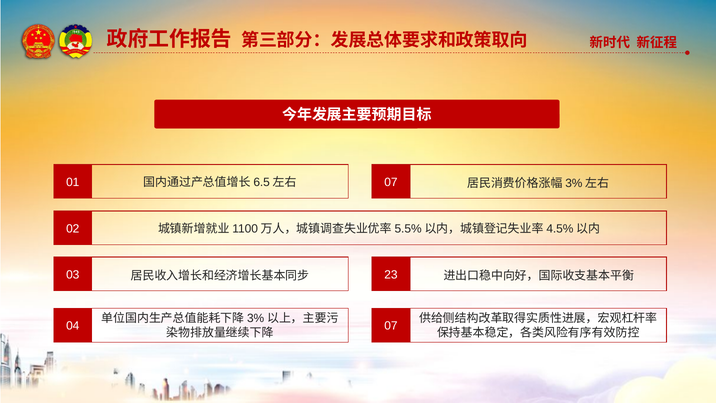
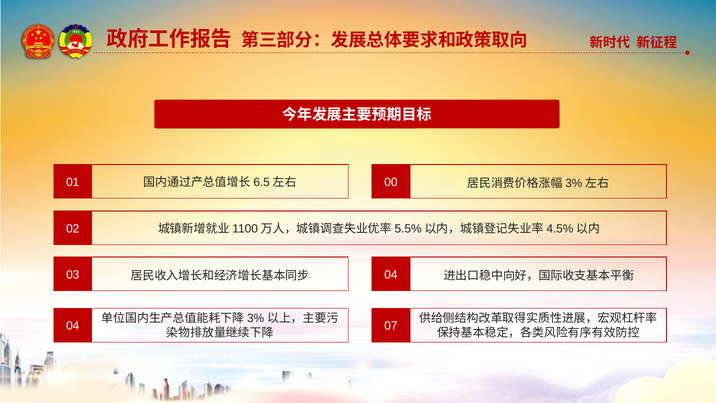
07 at (391, 182): 07 -> 00
23 at (391, 274): 23 -> 04
